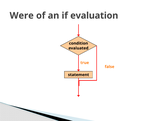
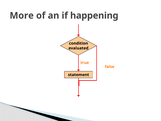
Were: Were -> More
evaluation: evaluation -> happening
